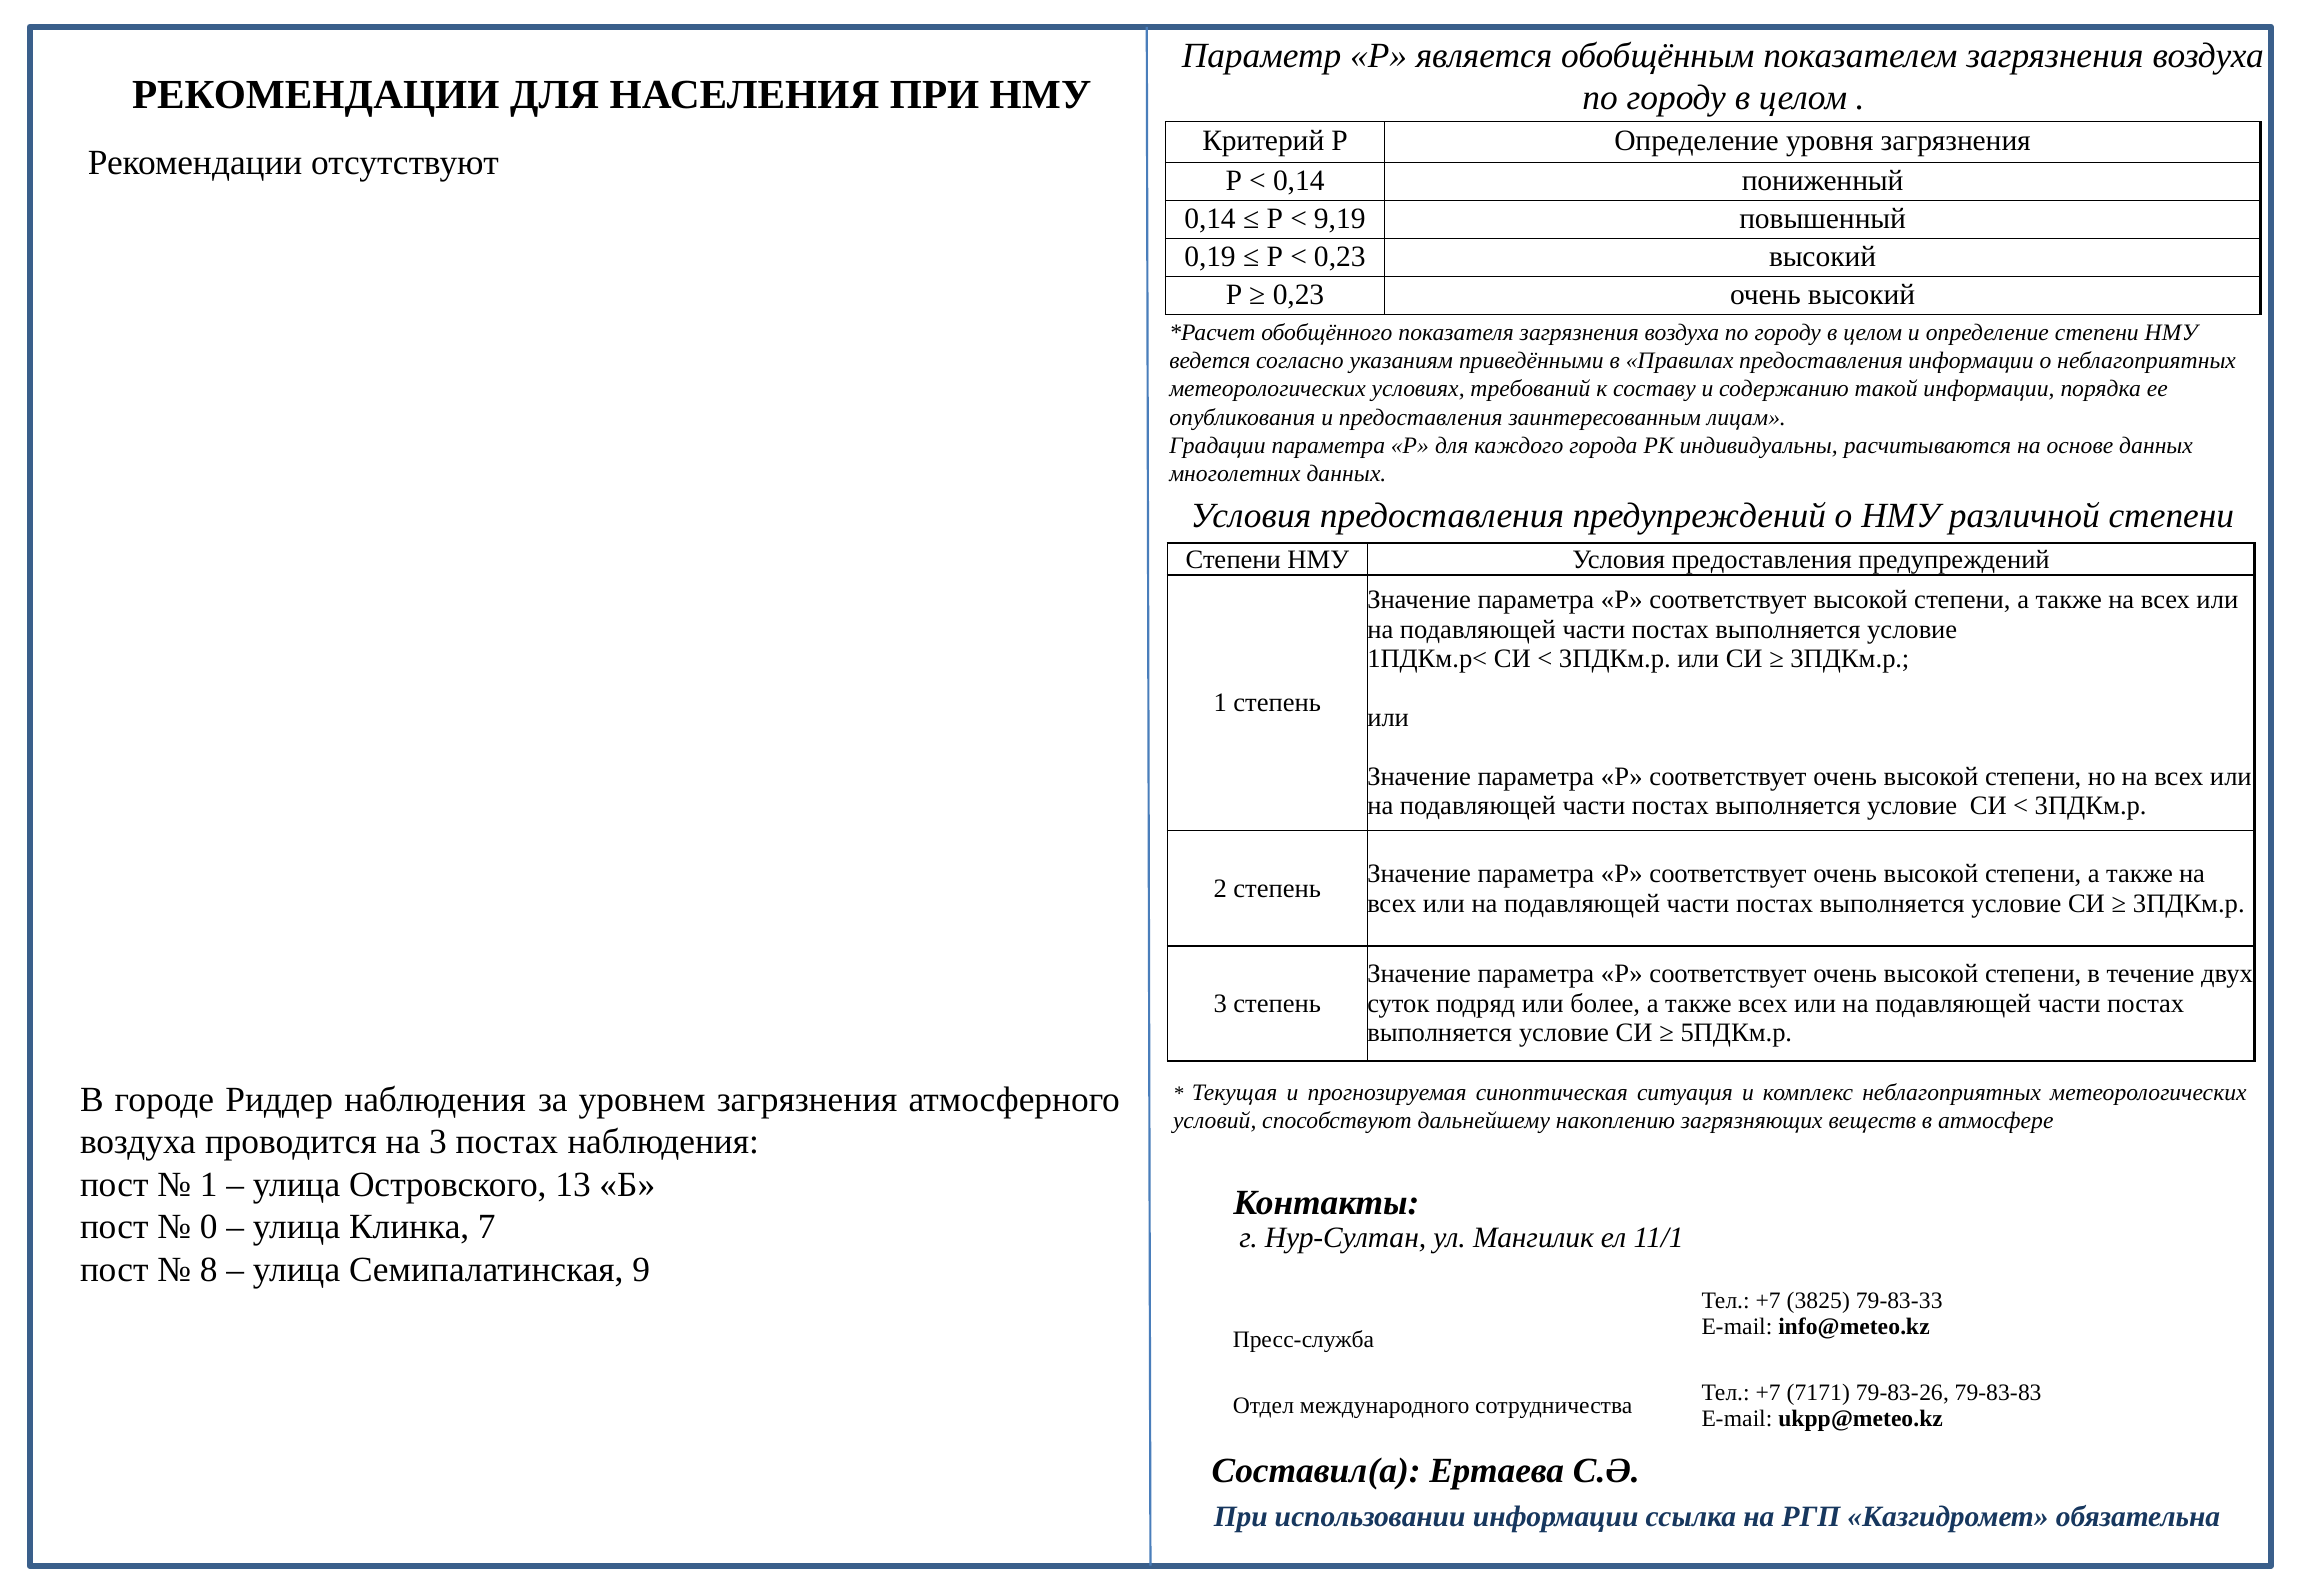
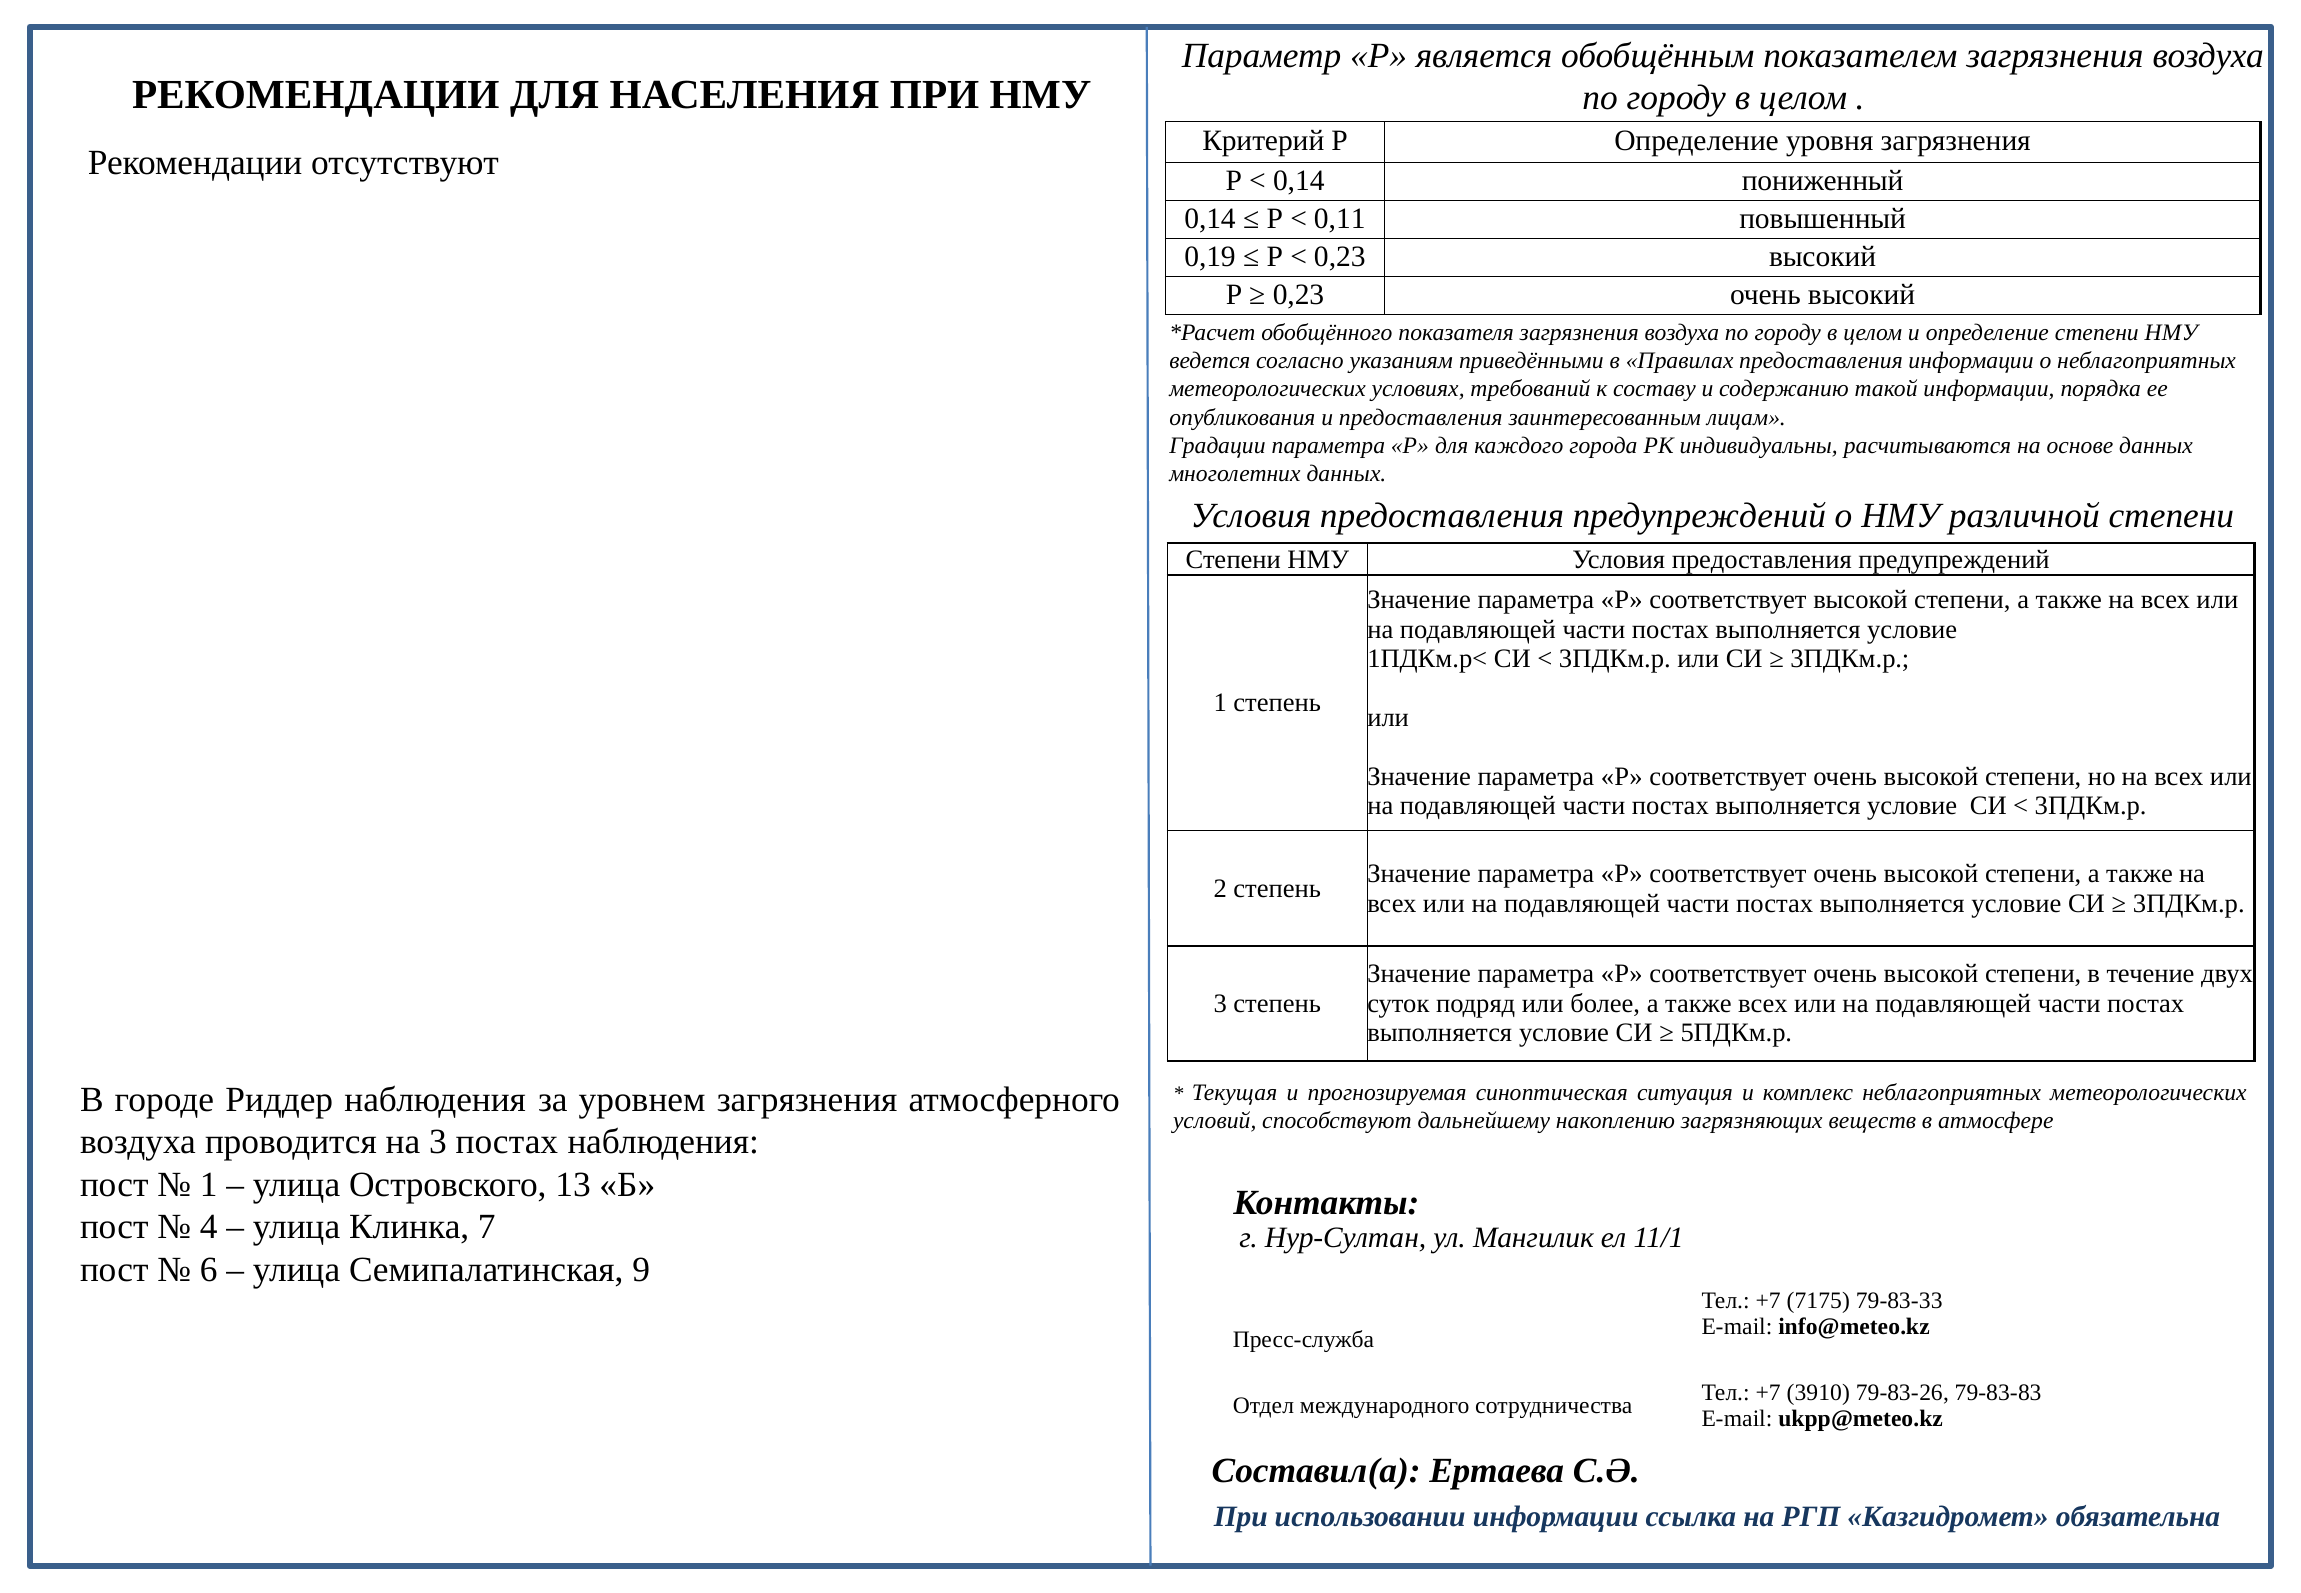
9,19: 9,19 -> 0,11
0: 0 -> 4
8: 8 -> 6
3825: 3825 -> 7175
7171: 7171 -> 3910
